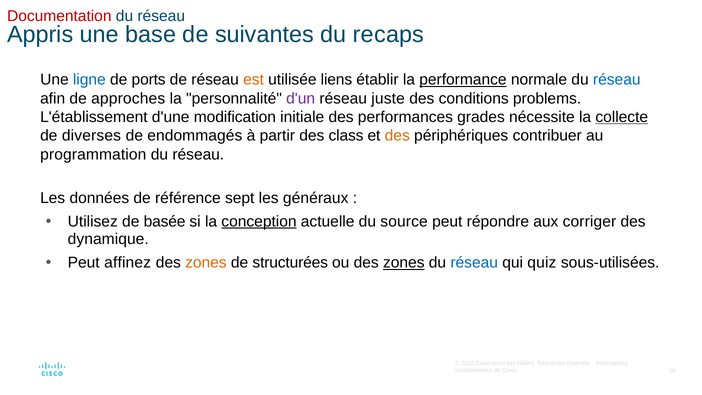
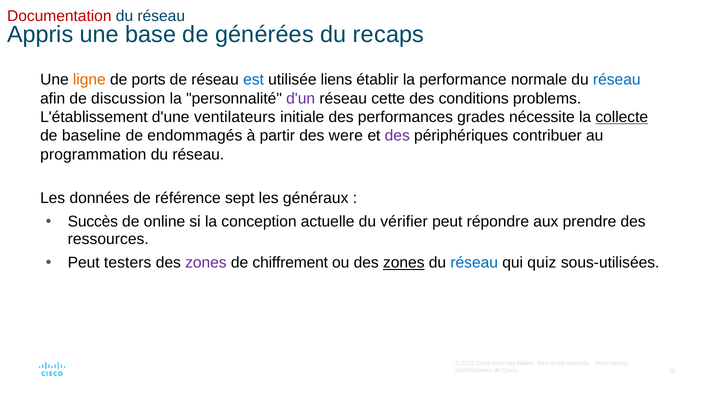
suivantes: suivantes -> générées
ligne colour: blue -> orange
est colour: orange -> blue
performance underline: present -> none
approches: approches -> discussion
juste: juste -> cette
modification: modification -> ventilateurs
diverses: diverses -> baseline
class: class -> were
des at (397, 136) colour: orange -> purple
Utilisez: Utilisez -> Succès
basée: basée -> online
conception underline: present -> none
source: source -> vérifier
corriger: corriger -> prendre
dynamique: dynamique -> ressources
affinez: affinez -> testers
zones at (206, 263) colour: orange -> purple
structurées: structurées -> chiffrement
